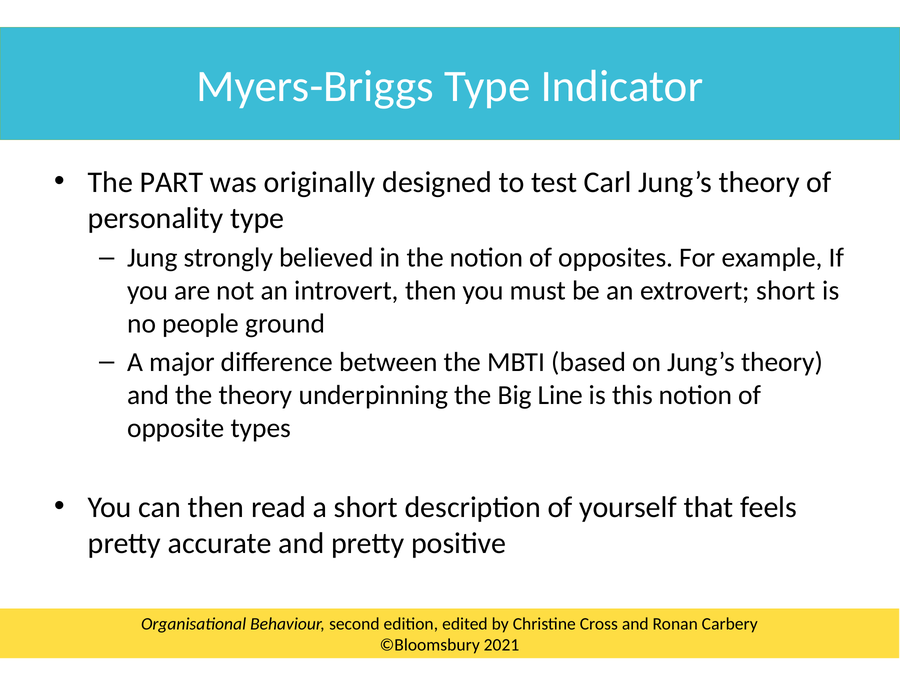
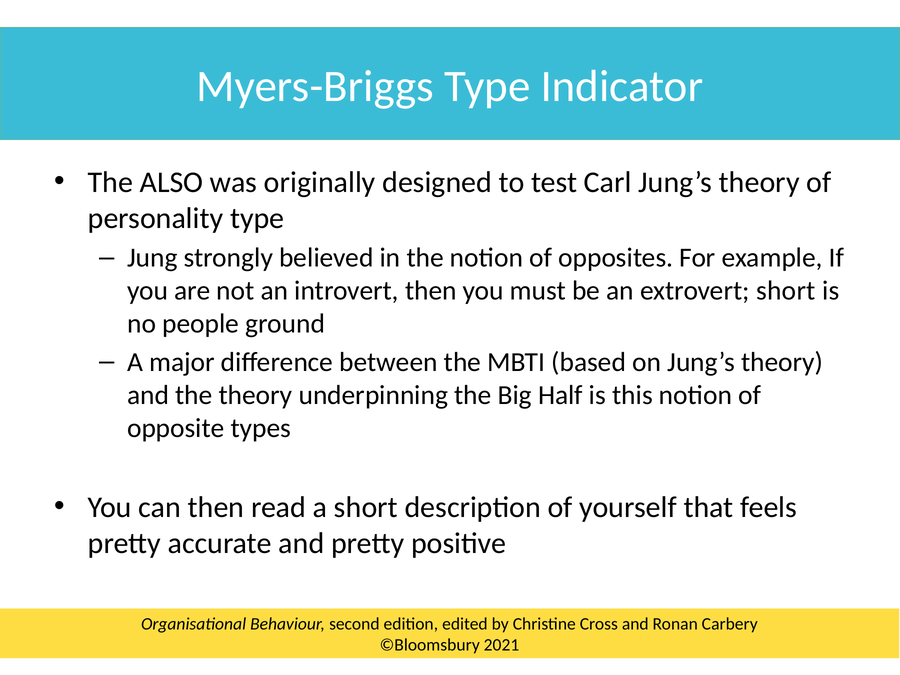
PART: PART -> ALSO
Line: Line -> Half
